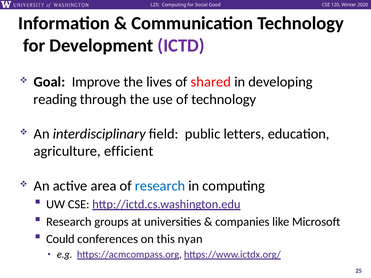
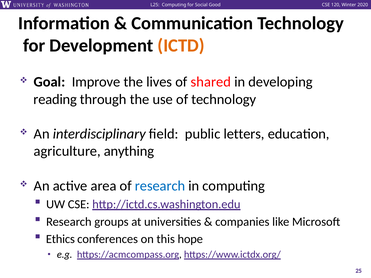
ICTD colour: purple -> orange
efficient: efficient -> anything
Could: Could -> Ethics
nyan: nyan -> hope
